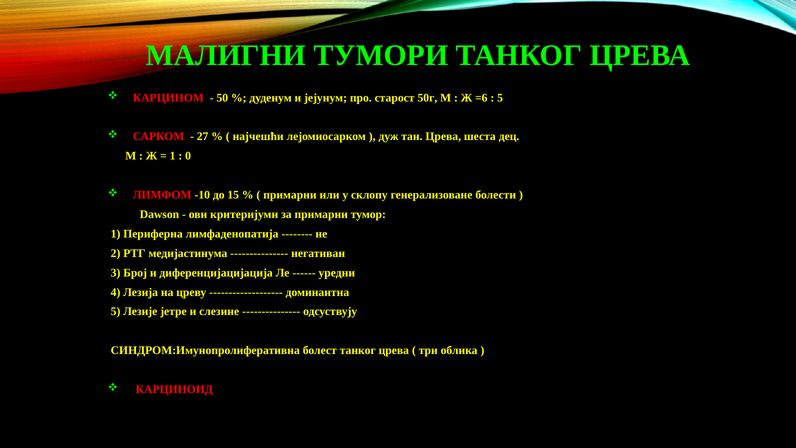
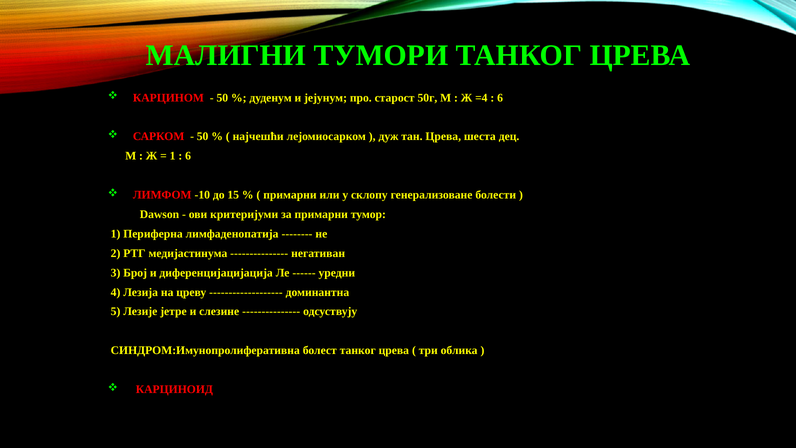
=6: =6 -> =4
5 at (500, 98): 5 -> 6
27 at (203, 137): 27 -> 50
0 at (188, 156): 0 -> 6
